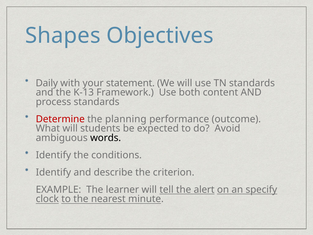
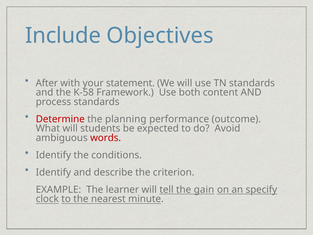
Shapes: Shapes -> Include
Daily: Daily -> After
K-13: K-13 -> K-58
words colour: black -> red
alert: alert -> gain
